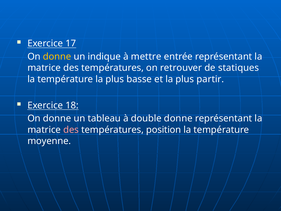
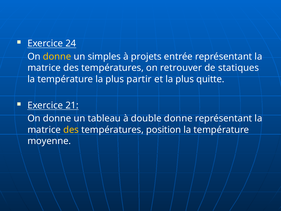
17: 17 -> 24
indique: indique -> simples
mettre: mettre -> projets
basse: basse -> partir
partir: partir -> quitte
18: 18 -> 21
des at (71, 130) colour: pink -> yellow
